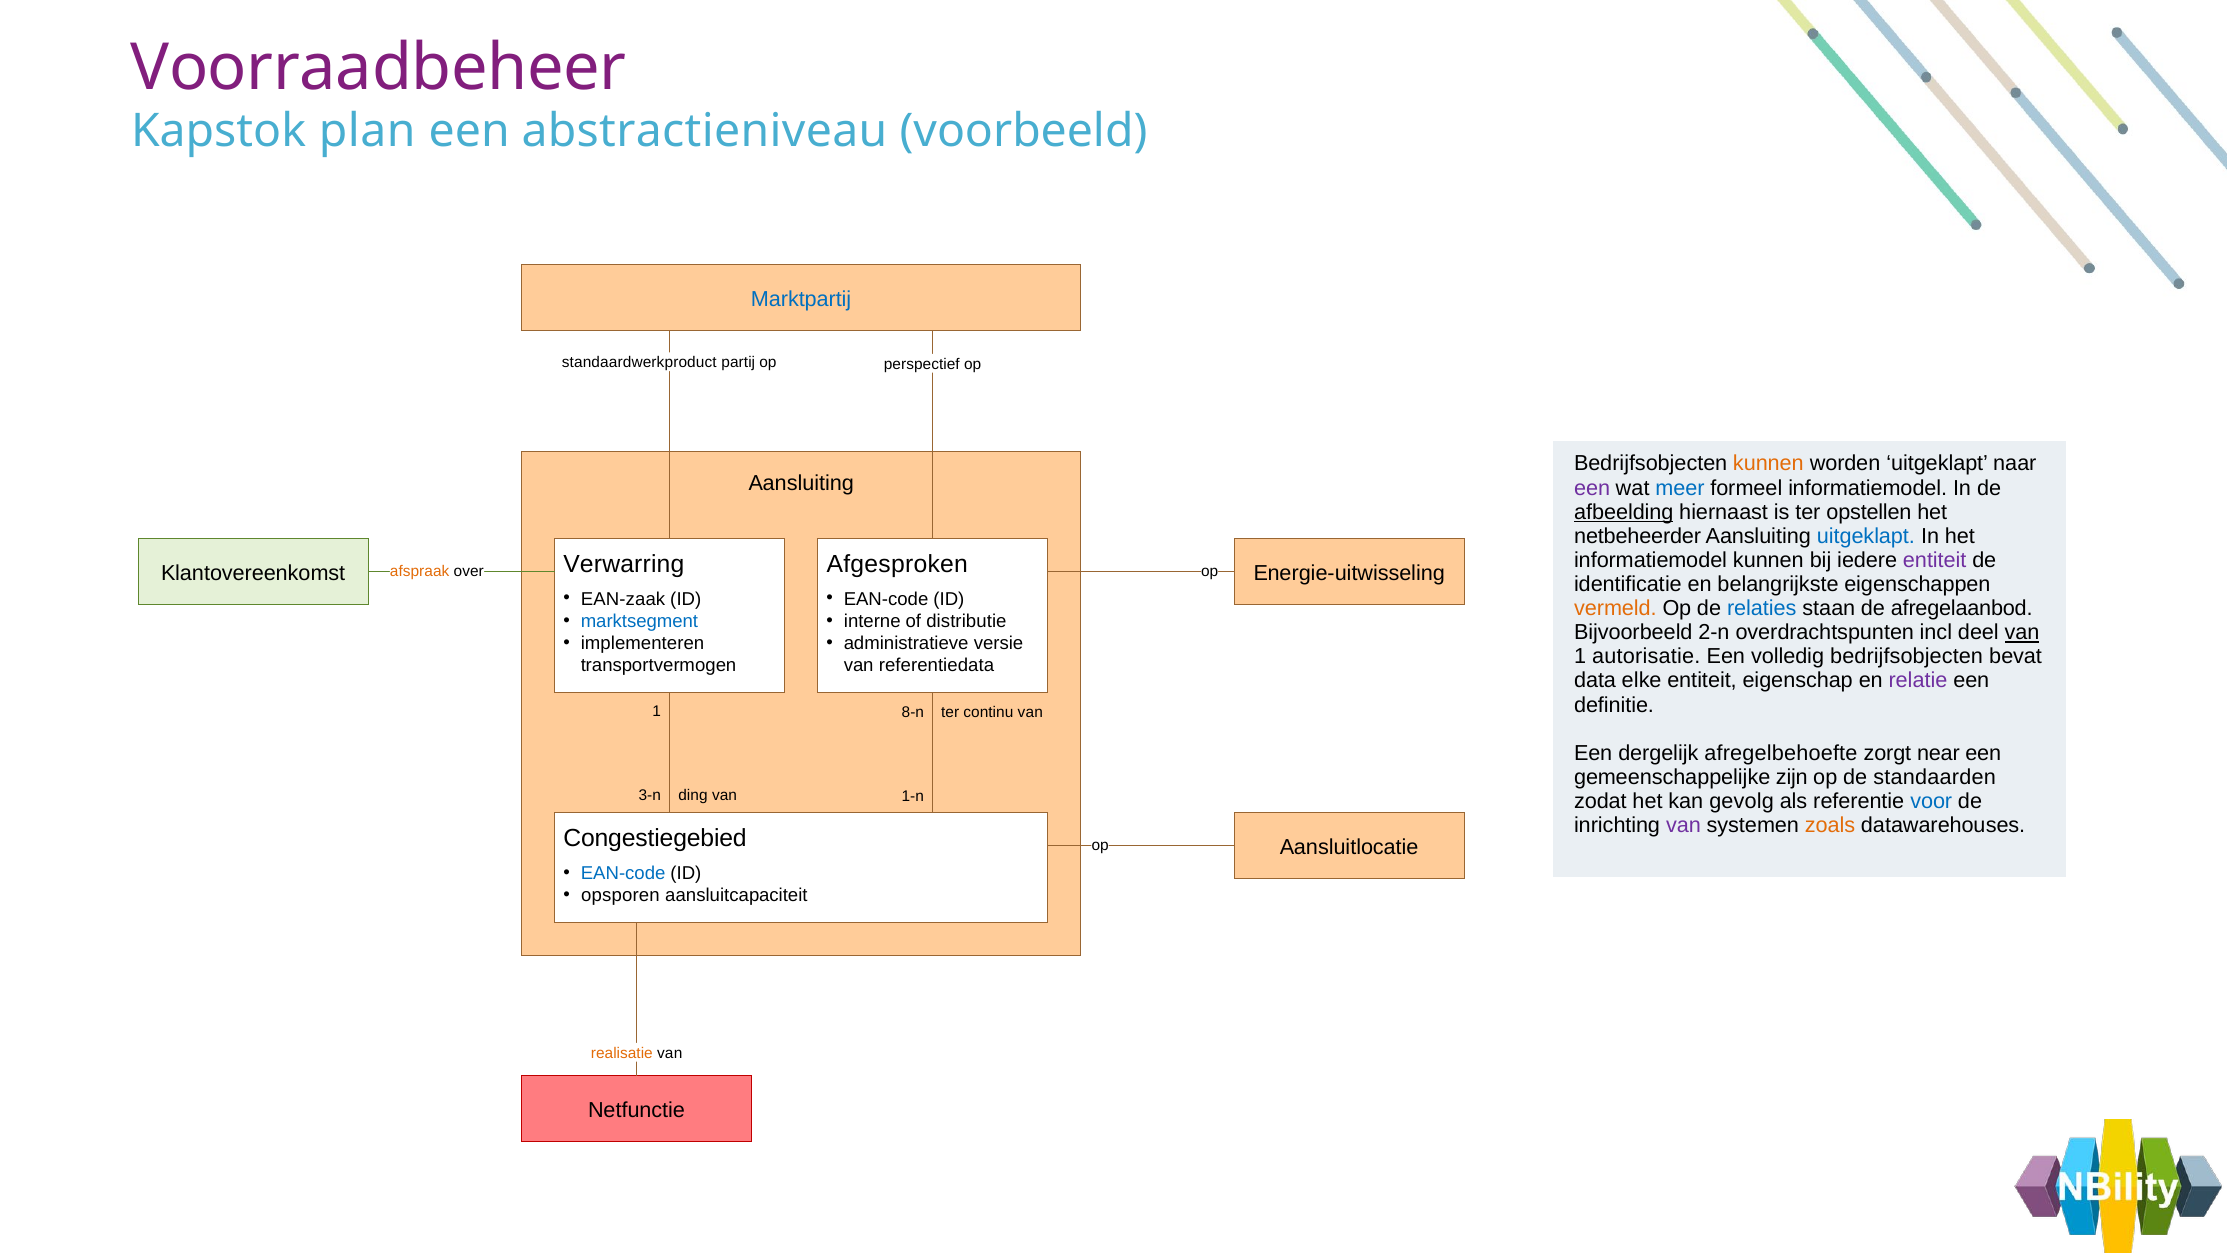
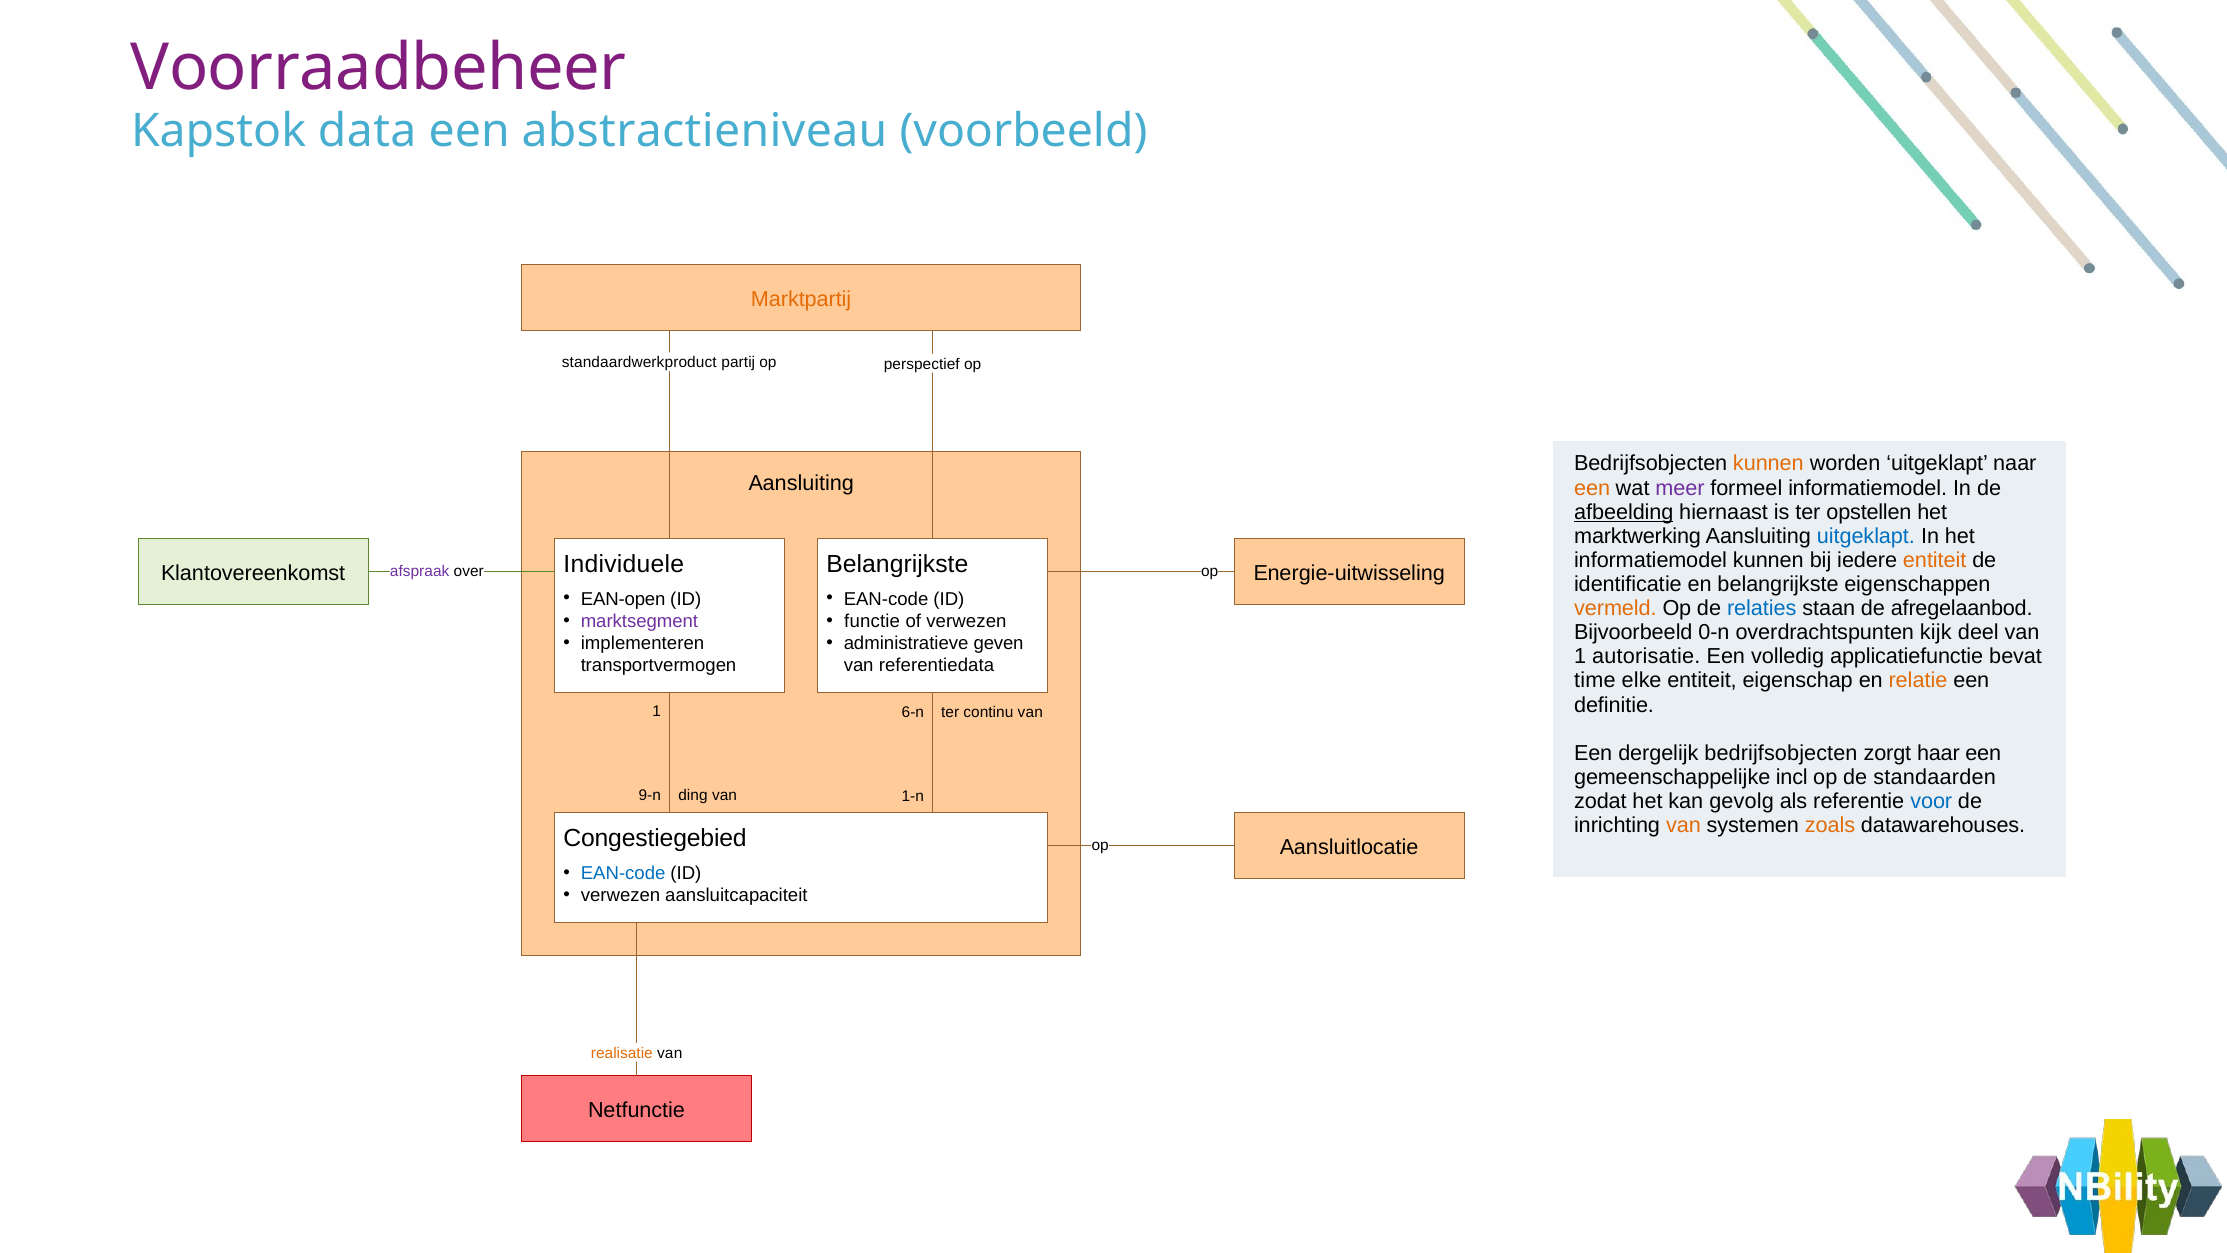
plan: plan -> data
Marktpartij colour: blue -> orange
een at (1592, 488) colour: purple -> orange
meer colour: blue -> purple
netbeheerder: netbeheerder -> marktwerking
entiteit at (1935, 560) colour: purple -> orange
Verwarring: Verwarring -> Individuele
Afgesproken at (897, 564): Afgesproken -> Belangrijkste
afspraak colour: orange -> purple
EAN-zaak: EAN-zaak -> EAN-open
marktsegment colour: blue -> purple
interne: interne -> functie
of distributie: distributie -> verwezen
2-n: 2-n -> 0-n
incl: incl -> kijk
van at (2022, 632) underline: present -> none
versie: versie -> geven
volledig bedrijfsobjecten: bedrijfsobjecten -> applicatiefunctie
data: data -> time
relatie colour: purple -> orange
8-n: 8-n -> 6-n
dergelijk afregelbehoefte: afregelbehoefte -> bedrijfsobjecten
near: near -> haar
zijn: zijn -> incl
3-n: 3-n -> 9-n
van at (1684, 825) colour: purple -> orange
opsporen at (620, 895): opsporen -> verwezen
